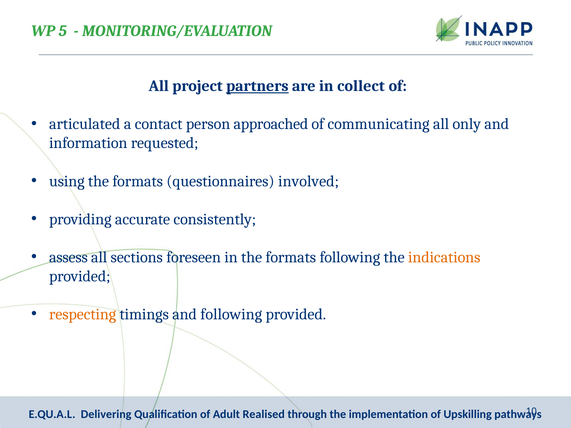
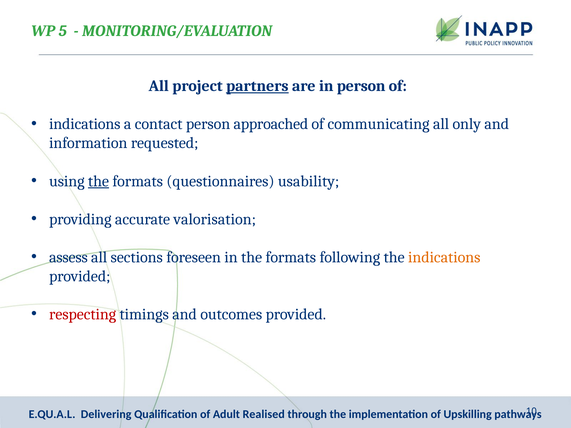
in collect: collect -> person
articulated at (85, 124): articulated -> indications
the at (98, 181) underline: none -> present
involved: involved -> usability
consistently: consistently -> valorisation
respecting colour: orange -> red
and following: following -> outcomes
